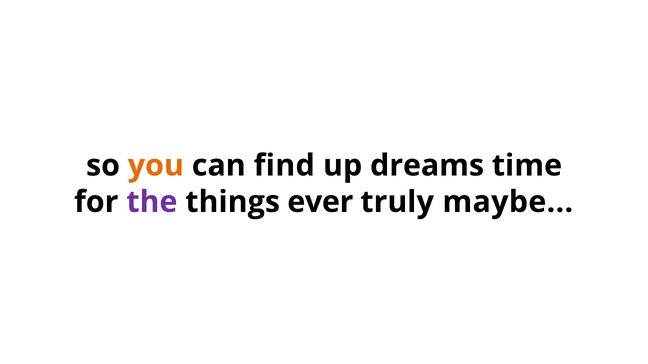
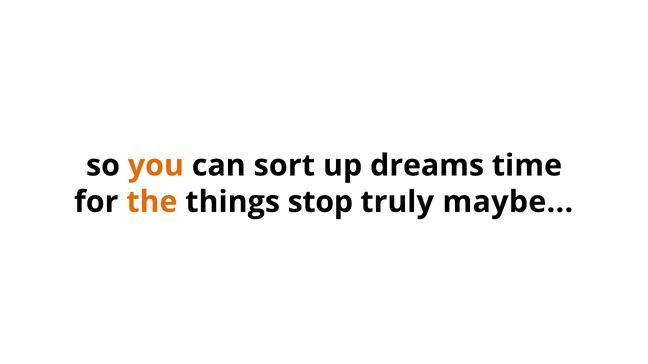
find: find -> sort
the colour: purple -> orange
ever: ever -> stop
